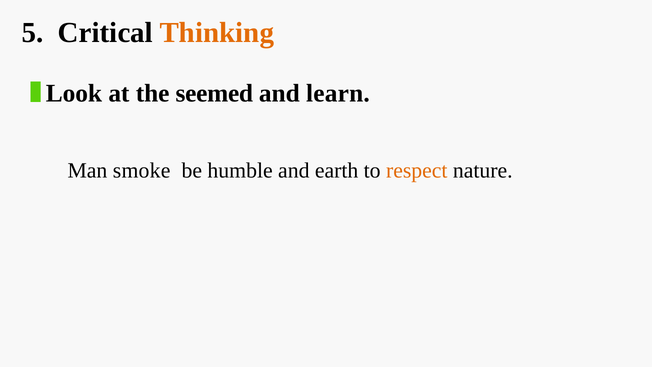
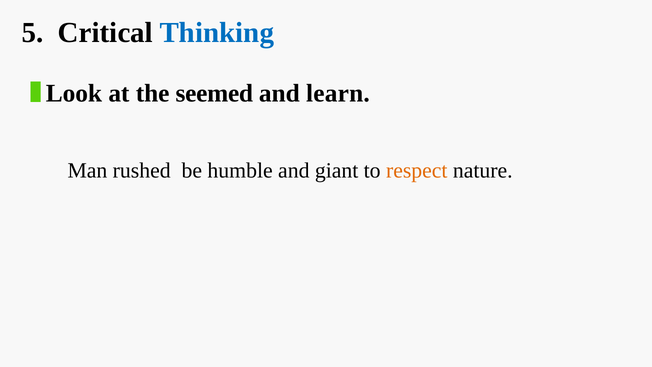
Thinking colour: orange -> blue
smoke: smoke -> rushed
earth: earth -> giant
